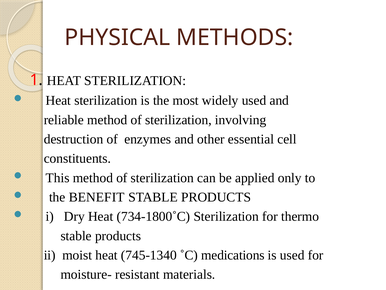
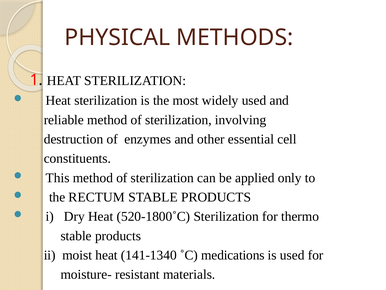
BENEFIT: BENEFIT -> RECTUM
734-1800˚C: 734-1800˚C -> 520-1800˚C
745-1340: 745-1340 -> 141-1340
